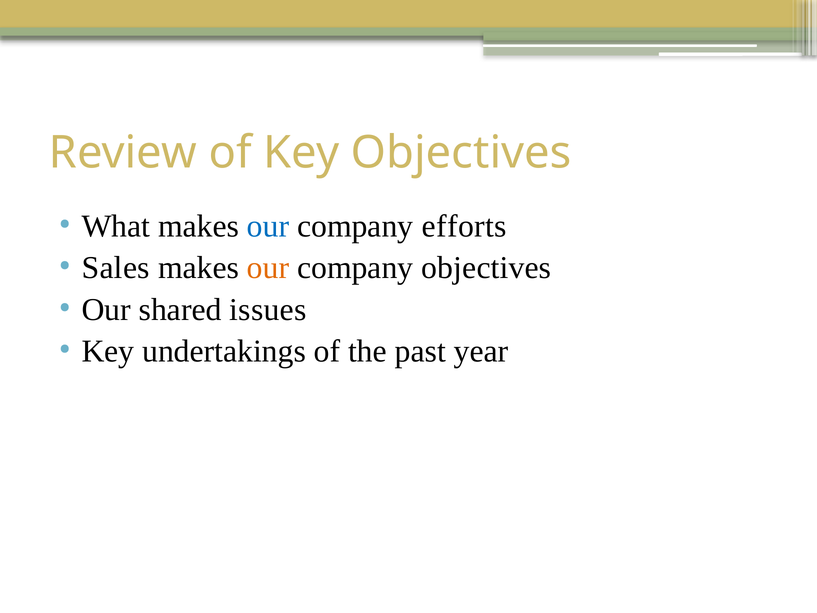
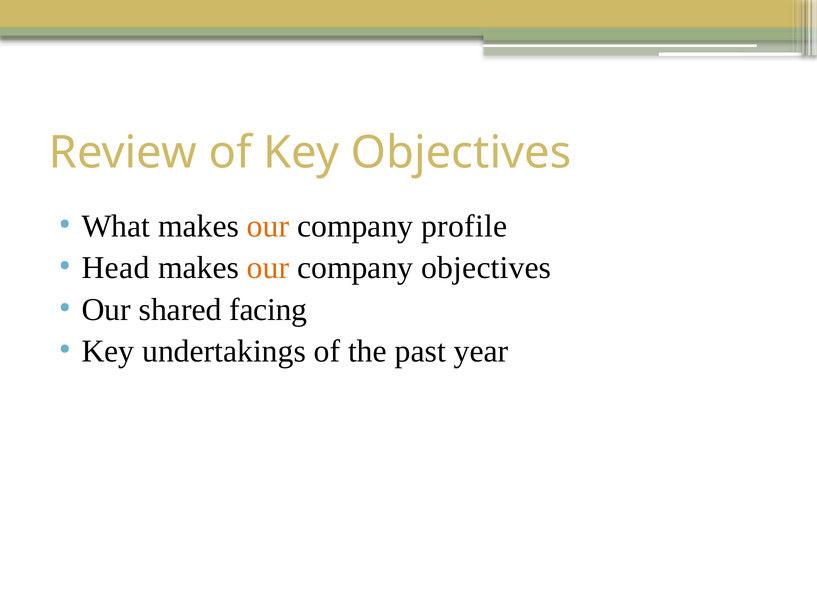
our at (268, 226) colour: blue -> orange
efforts: efforts -> profile
Sales: Sales -> Head
issues: issues -> facing
